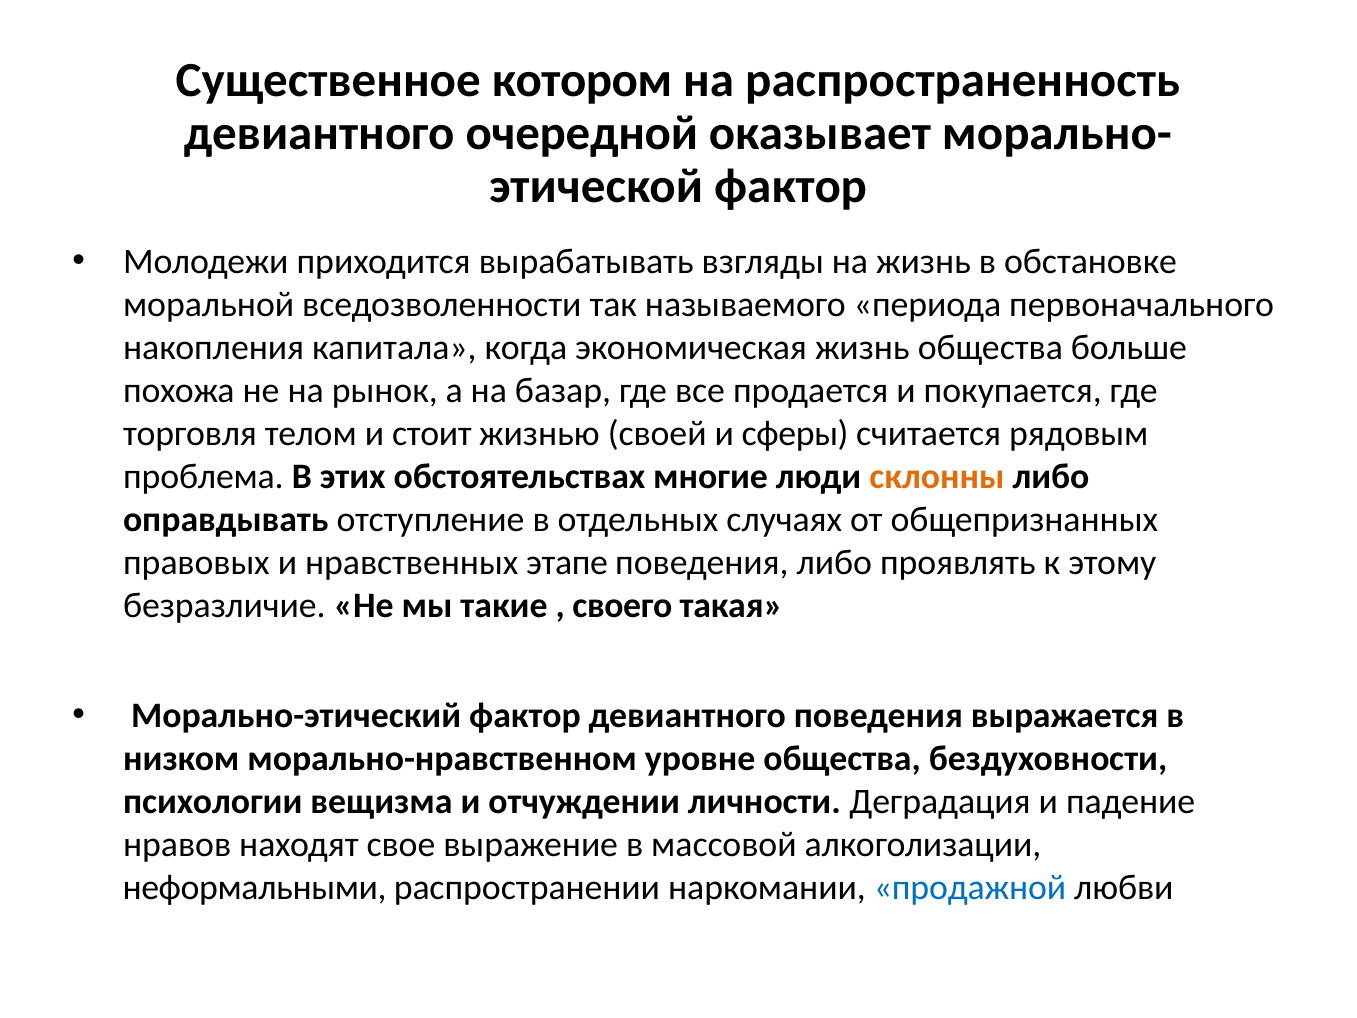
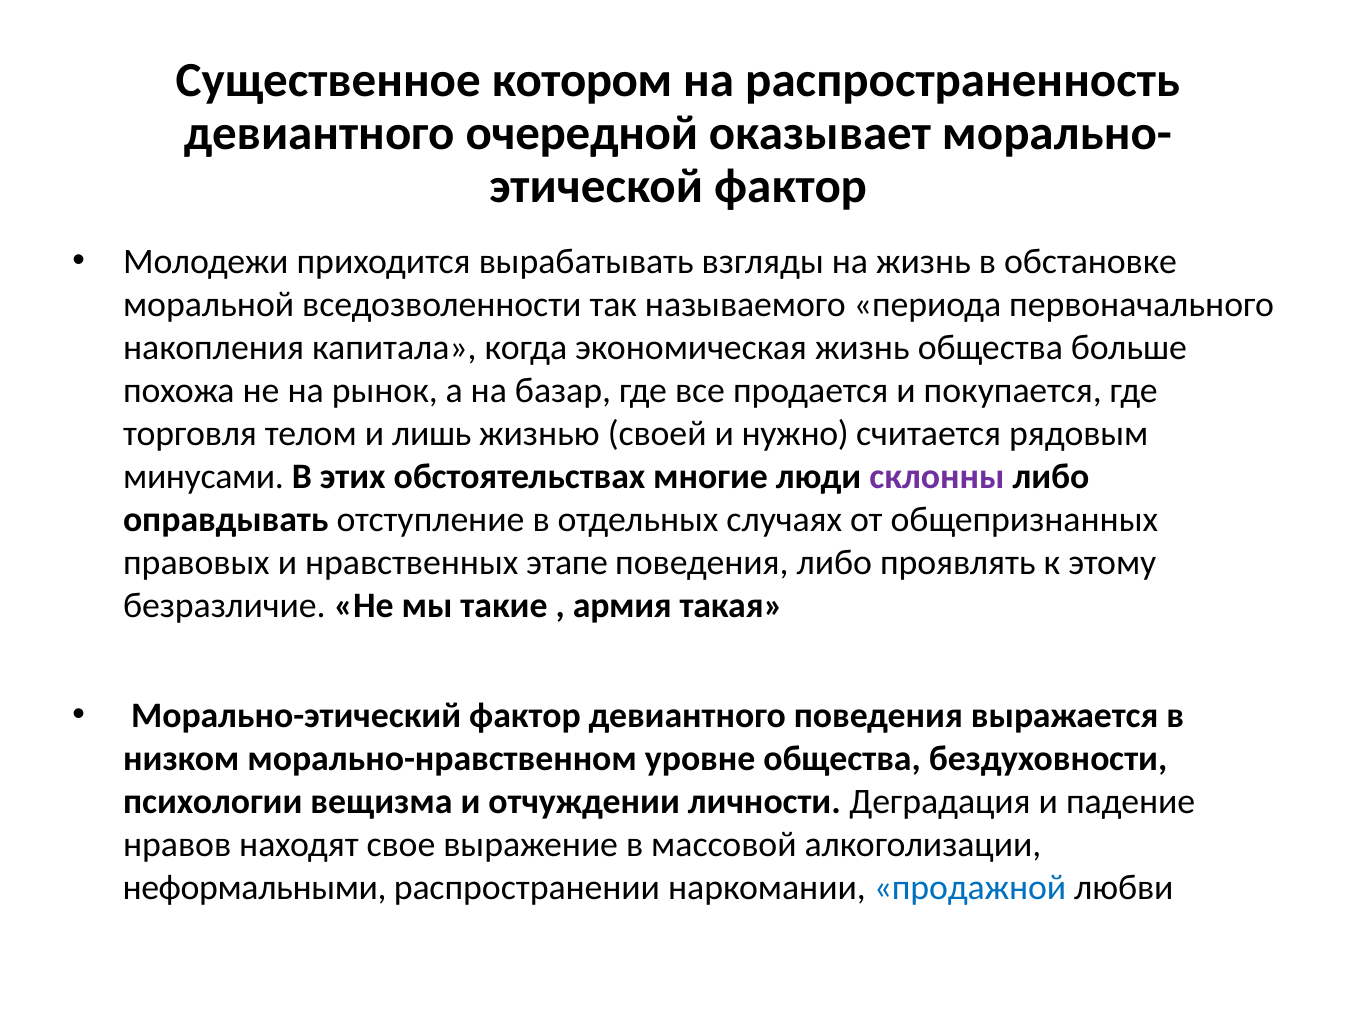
стоит: стоит -> лишь
сферы: сферы -> нужно
проблема: проблема -> минусами
склонны colour: orange -> purple
своего: своего -> армия
